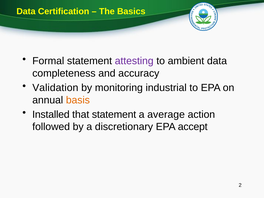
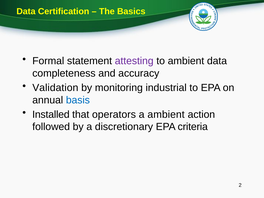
basis colour: orange -> blue
that statement: statement -> operators
a average: average -> ambient
accept: accept -> criteria
